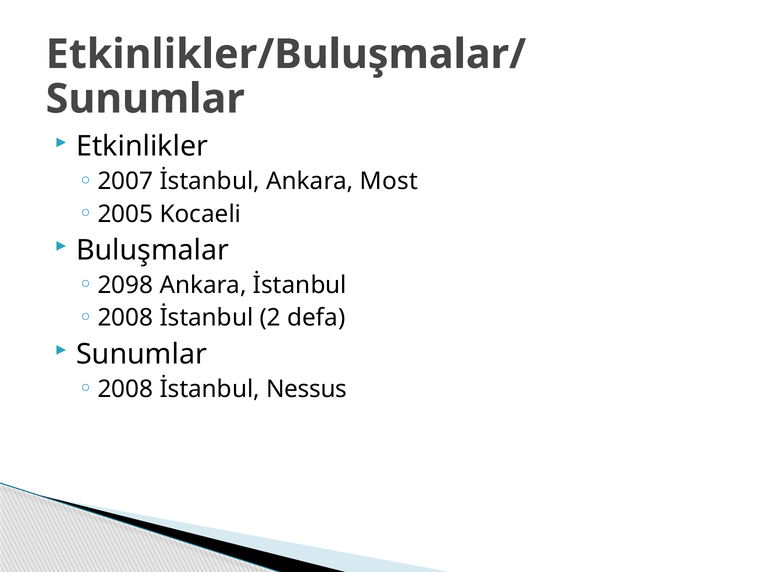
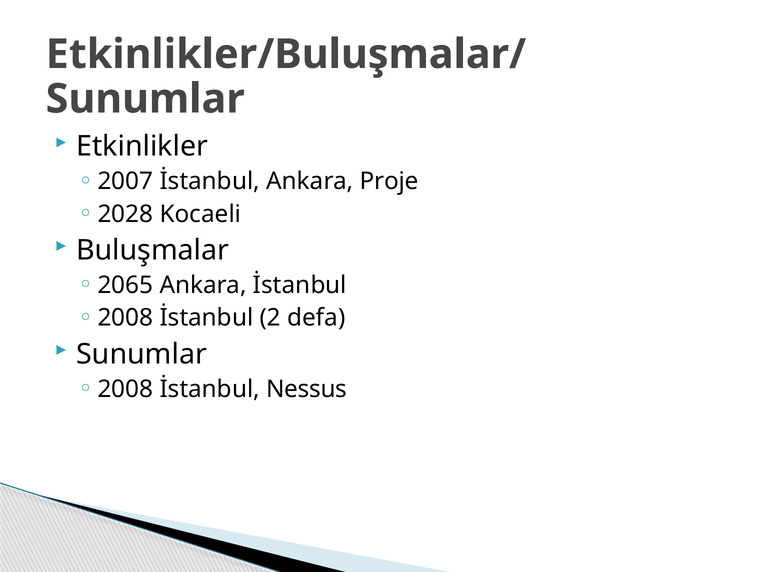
Most: Most -> Proje
2005: 2005 -> 2028
2098: 2098 -> 2065
